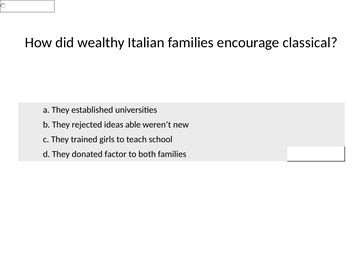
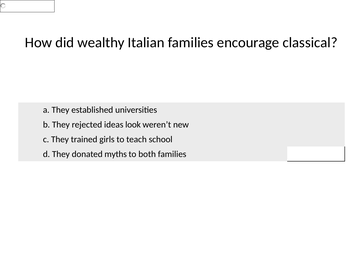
able: able -> look
factor: factor -> myths
